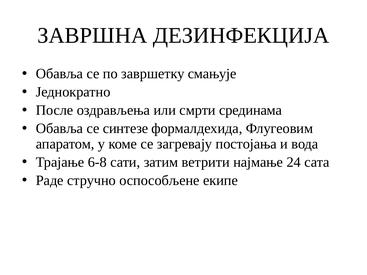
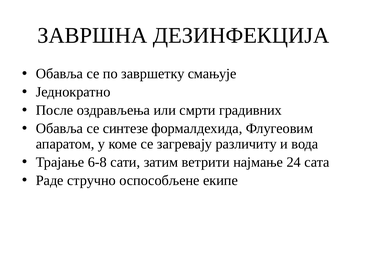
срединама: срединама -> градивних
постојања: постојања -> различиту
